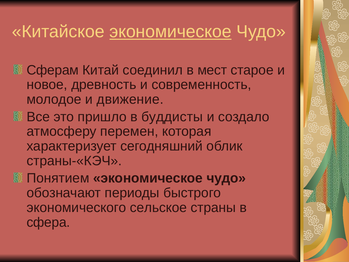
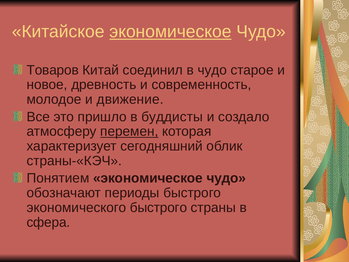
Сферам: Сферам -> Товаров
в мест: мест -> чудо
перемен underline: none -> present
экономического сельское: сельское -> быстрого
